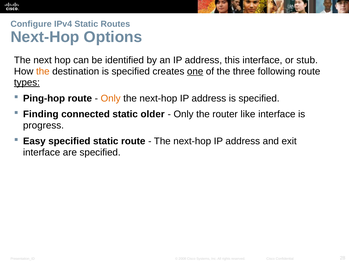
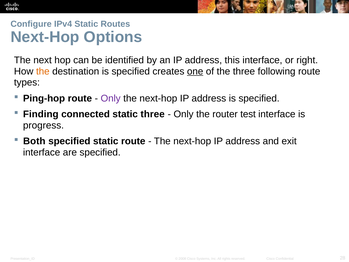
stub: stub -> right
types underline: present -> none
Only at (111, 98) colour: orange -> purple
static older: older -> three
like: like -> test
Easy: Easy -> Both
